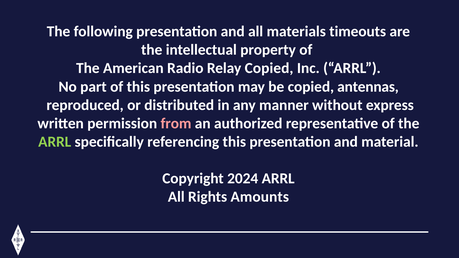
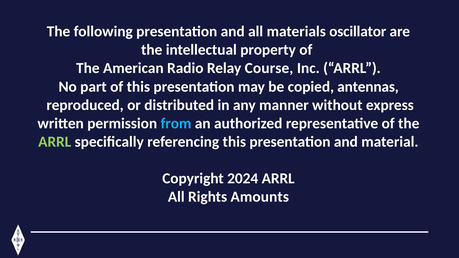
timeouts: timeouts -> oscillator
Relay Copied: Copied -> Course
from colour: pink -> light blue
